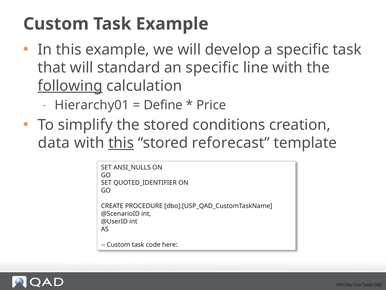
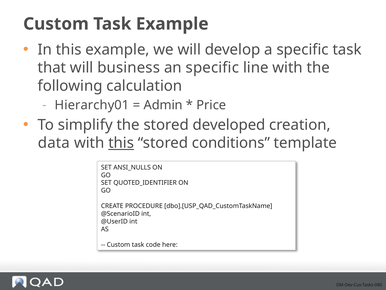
standard: standard -> business
following underline: present -> none
Define: Define -> Admin
conditions: conditions -> developed
reforecast: reforecast -> conditions
